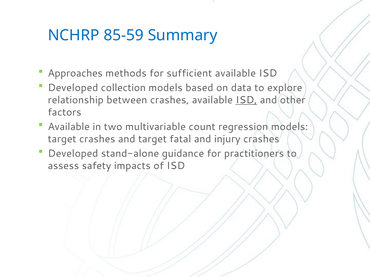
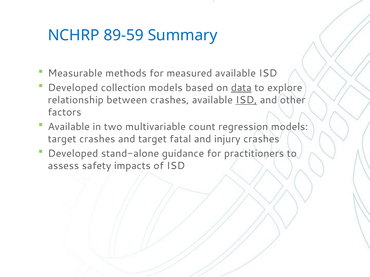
85-59: 85-59 -> 89-59
Approaches: Approaches -> Measurable
sufficient: sufficient -> measured
data underline: none -> present
